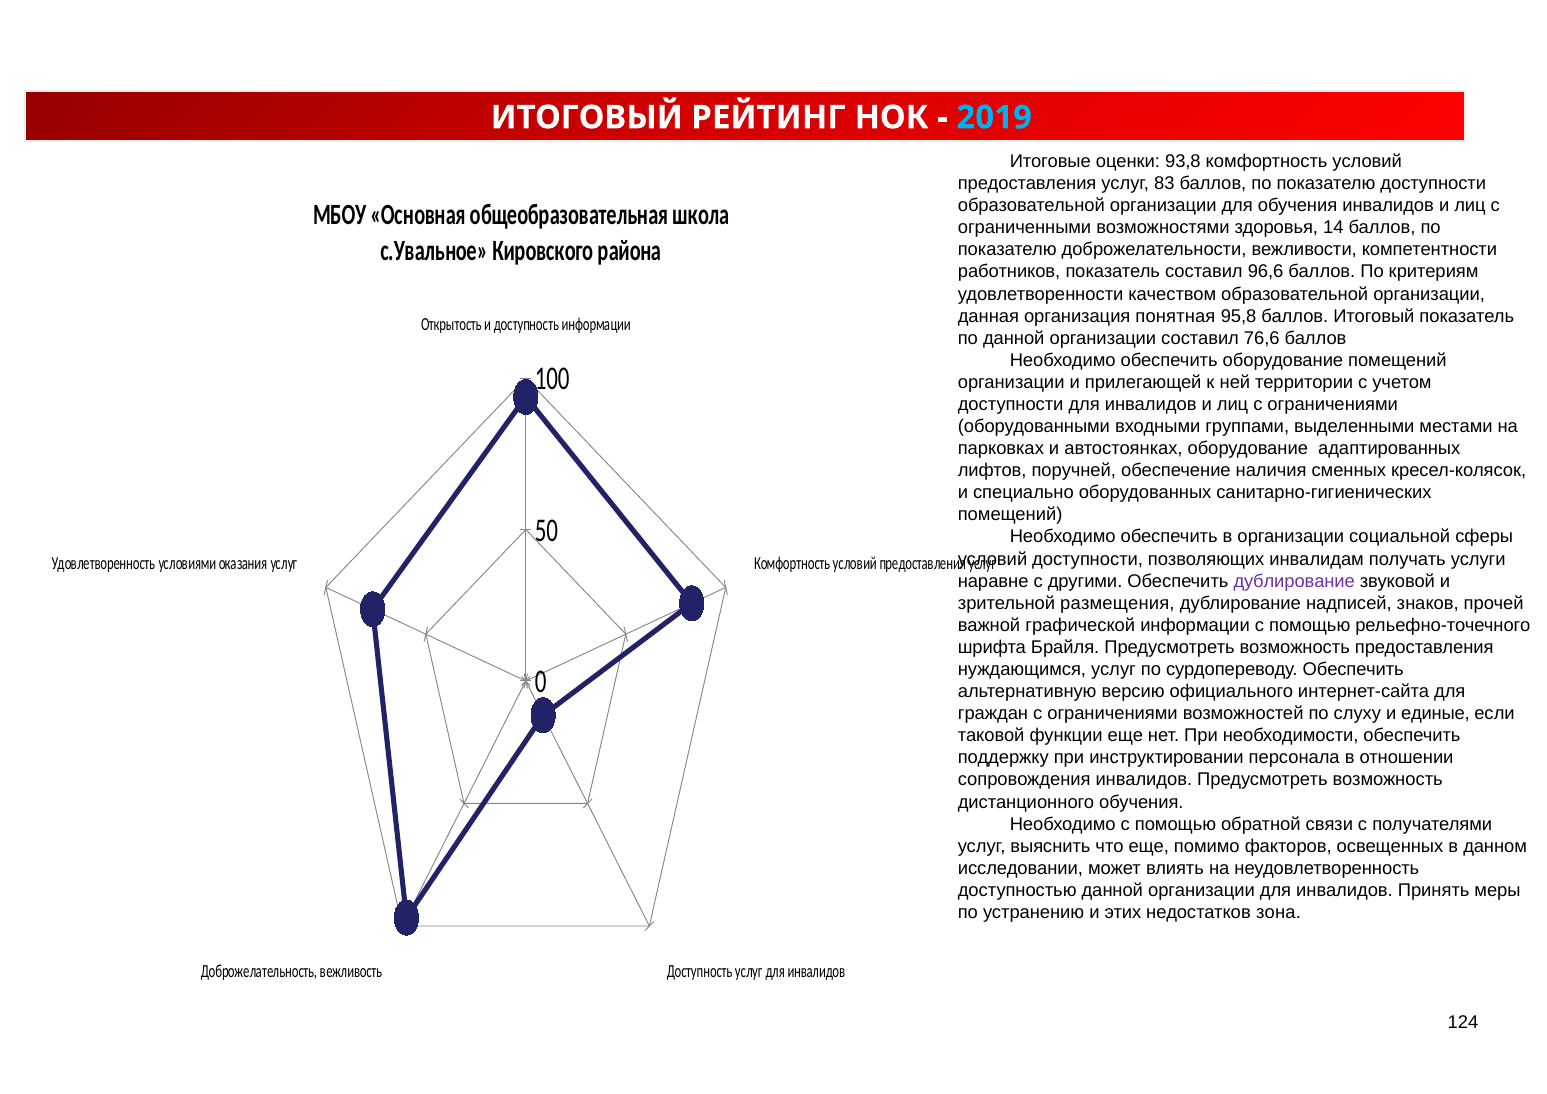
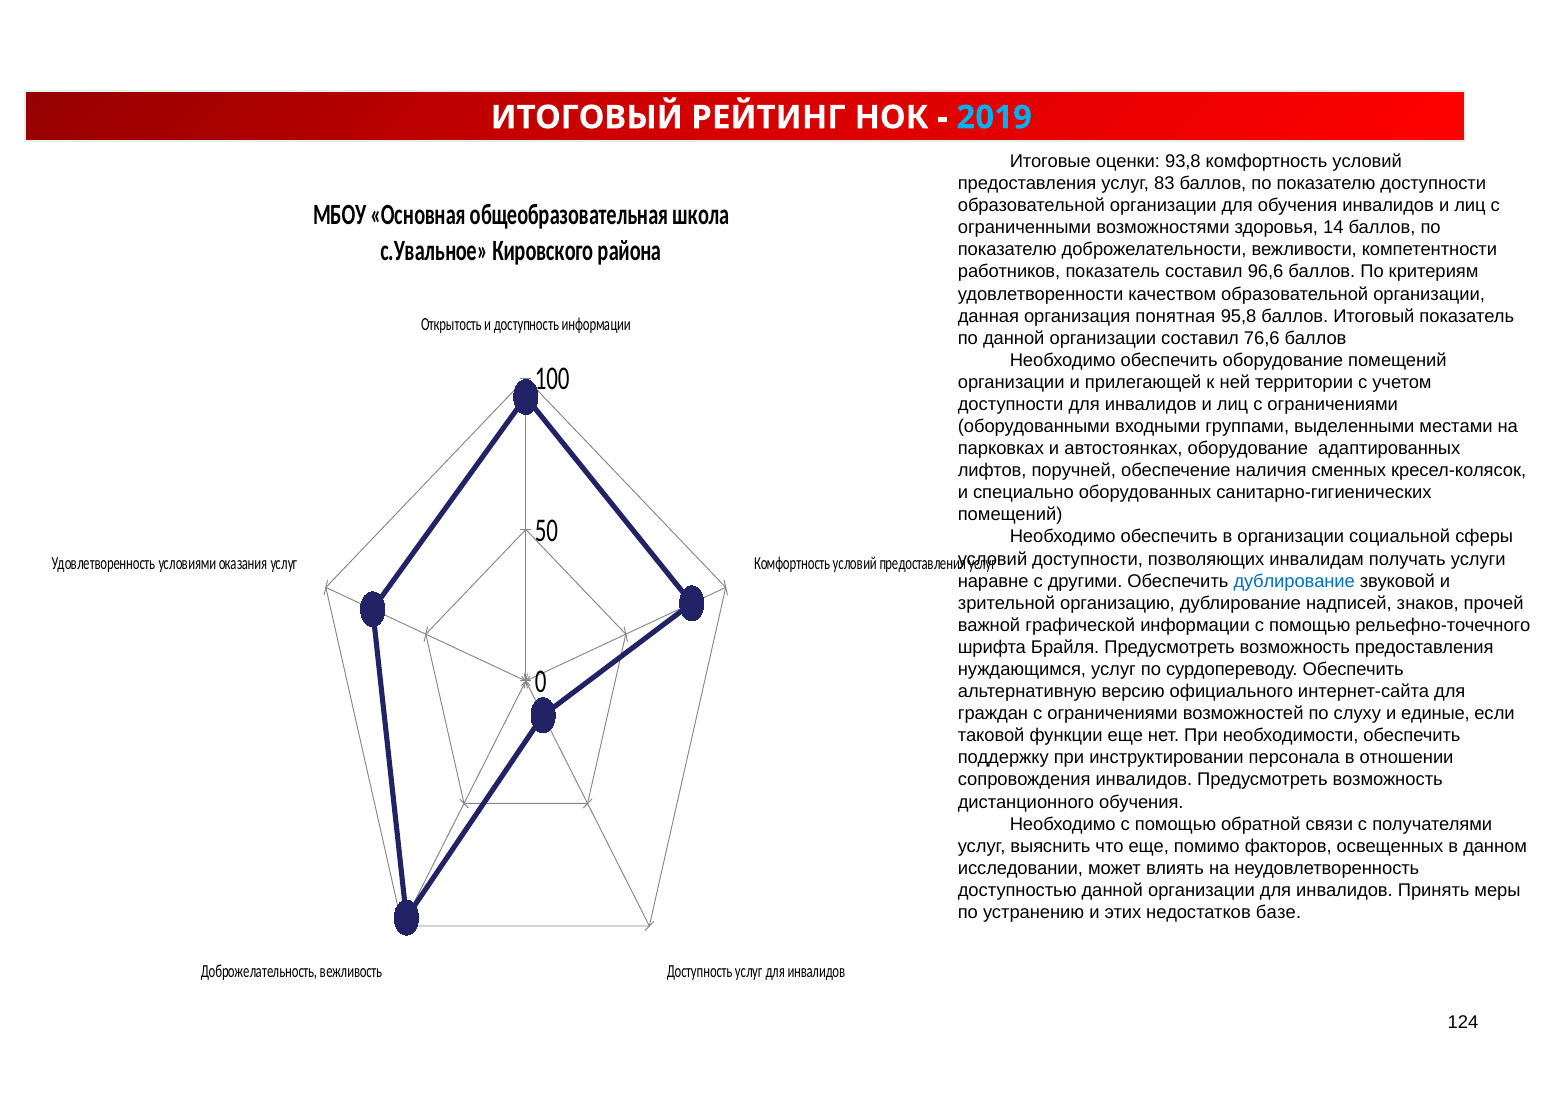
дублирование at (1294, 581) colour: purple -> blue
размещения: размещения -> организацию
зона: зона -> базе
